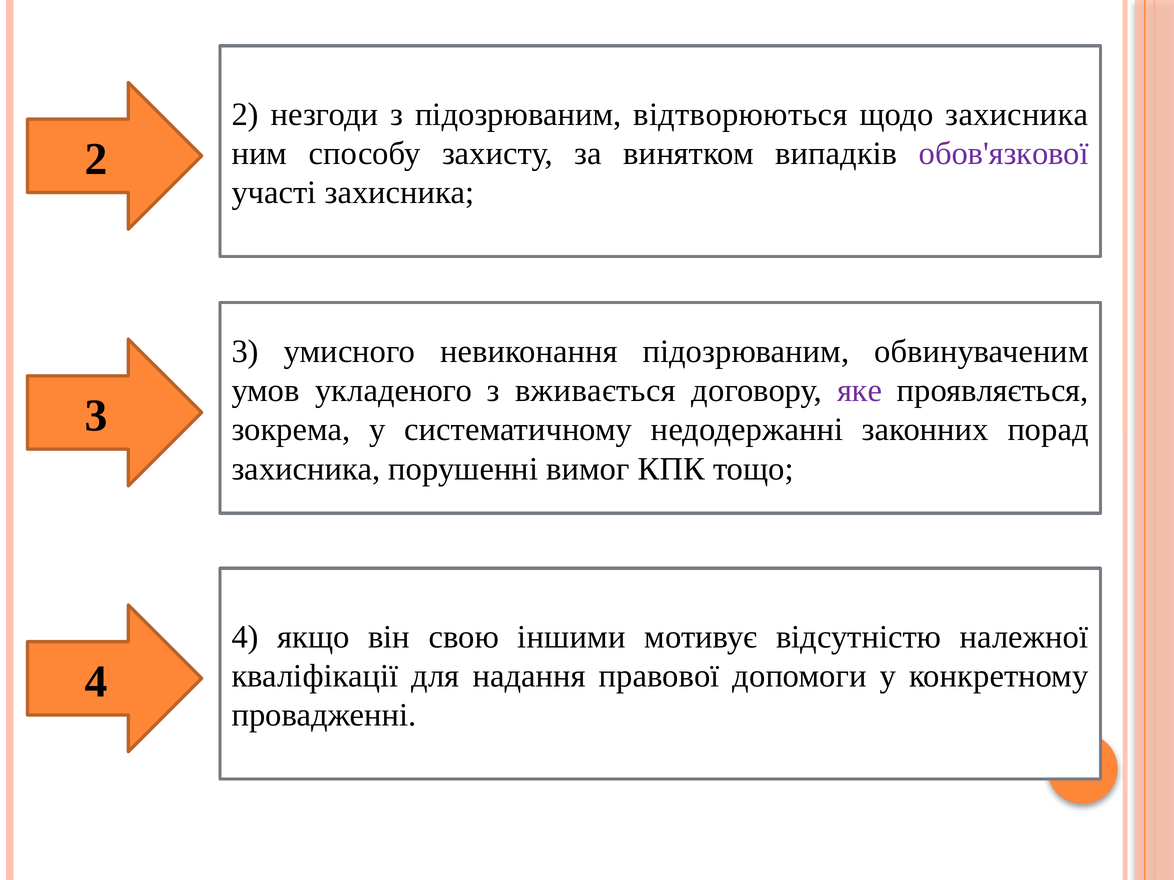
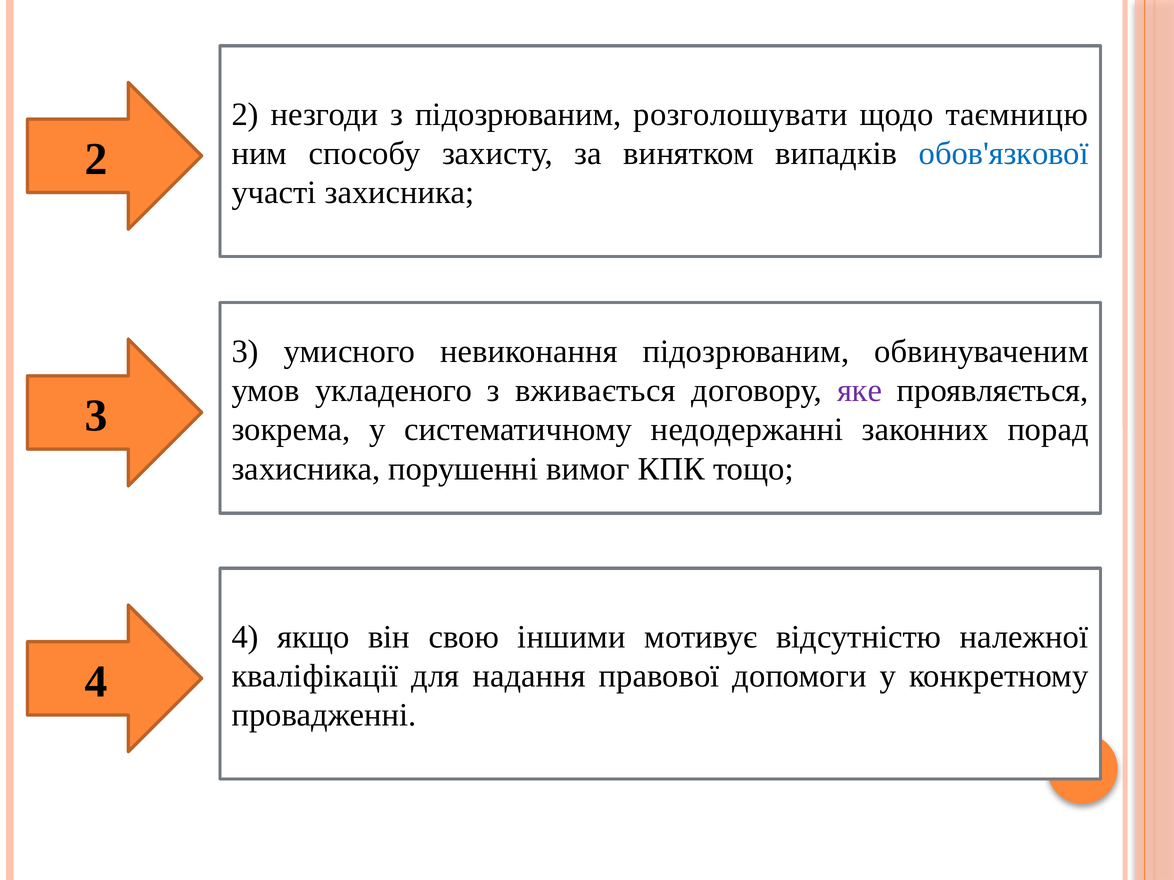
відтворюються: відтворюються -> розголошувати
щодо захисника: захисника -> таємницю
обов'язкової colour: purple -> blue
